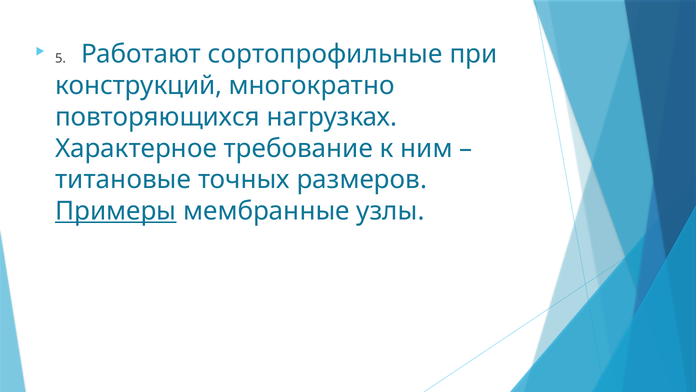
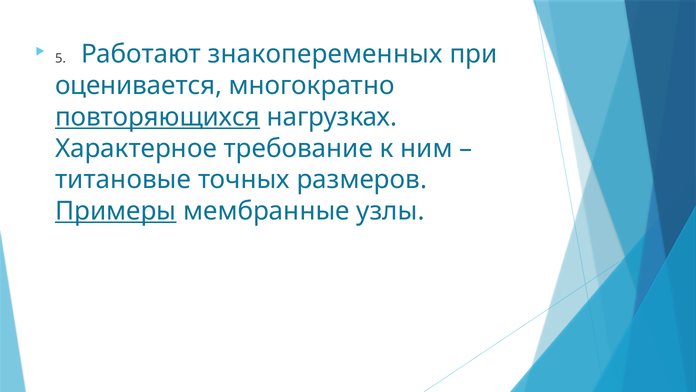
сортопрофильные: сортопрофильные -> знакопеременных
конструкций: конструкций -> оценивается
повторяющихся underline: none -> present
